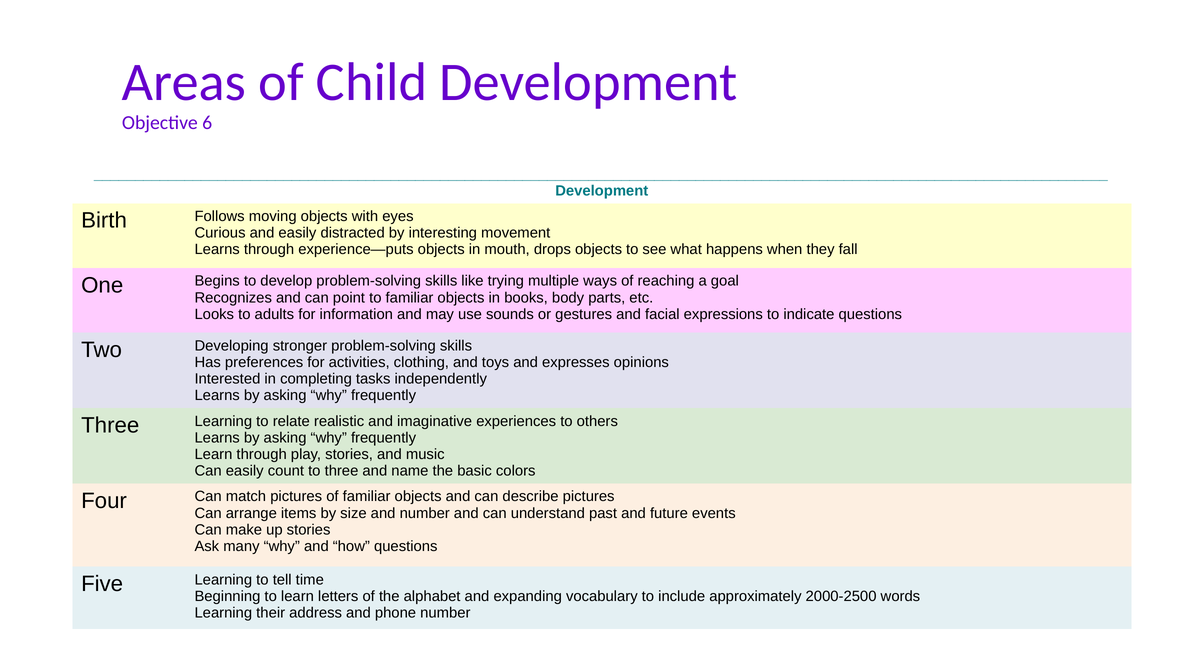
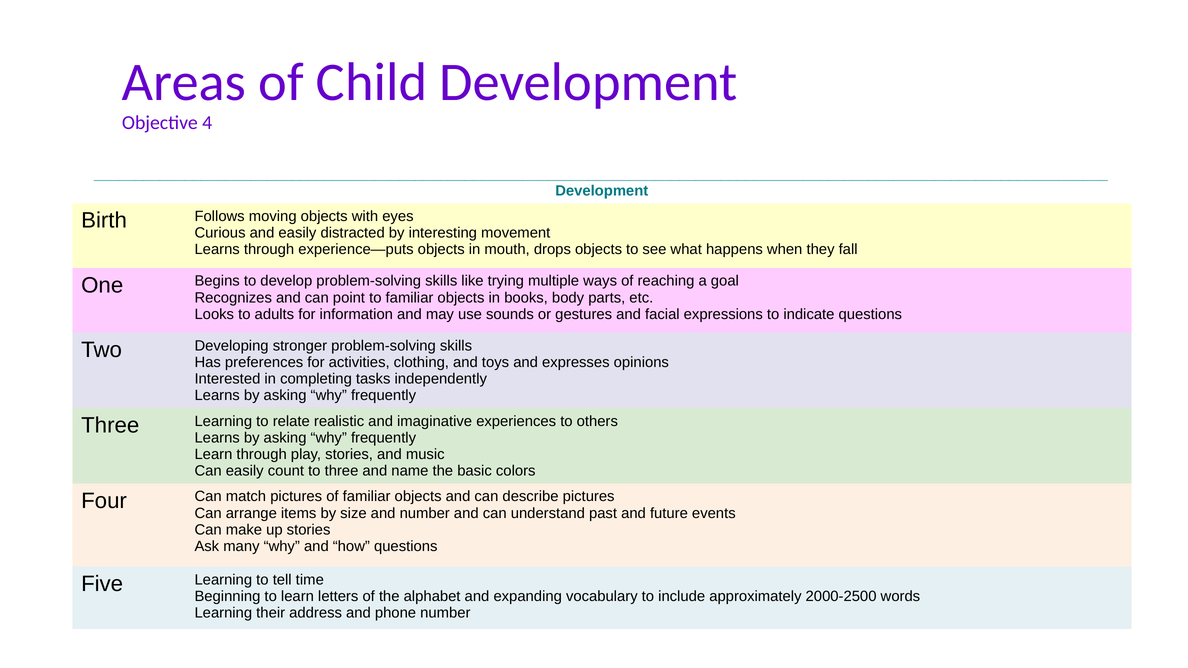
6: 6 -> 4
